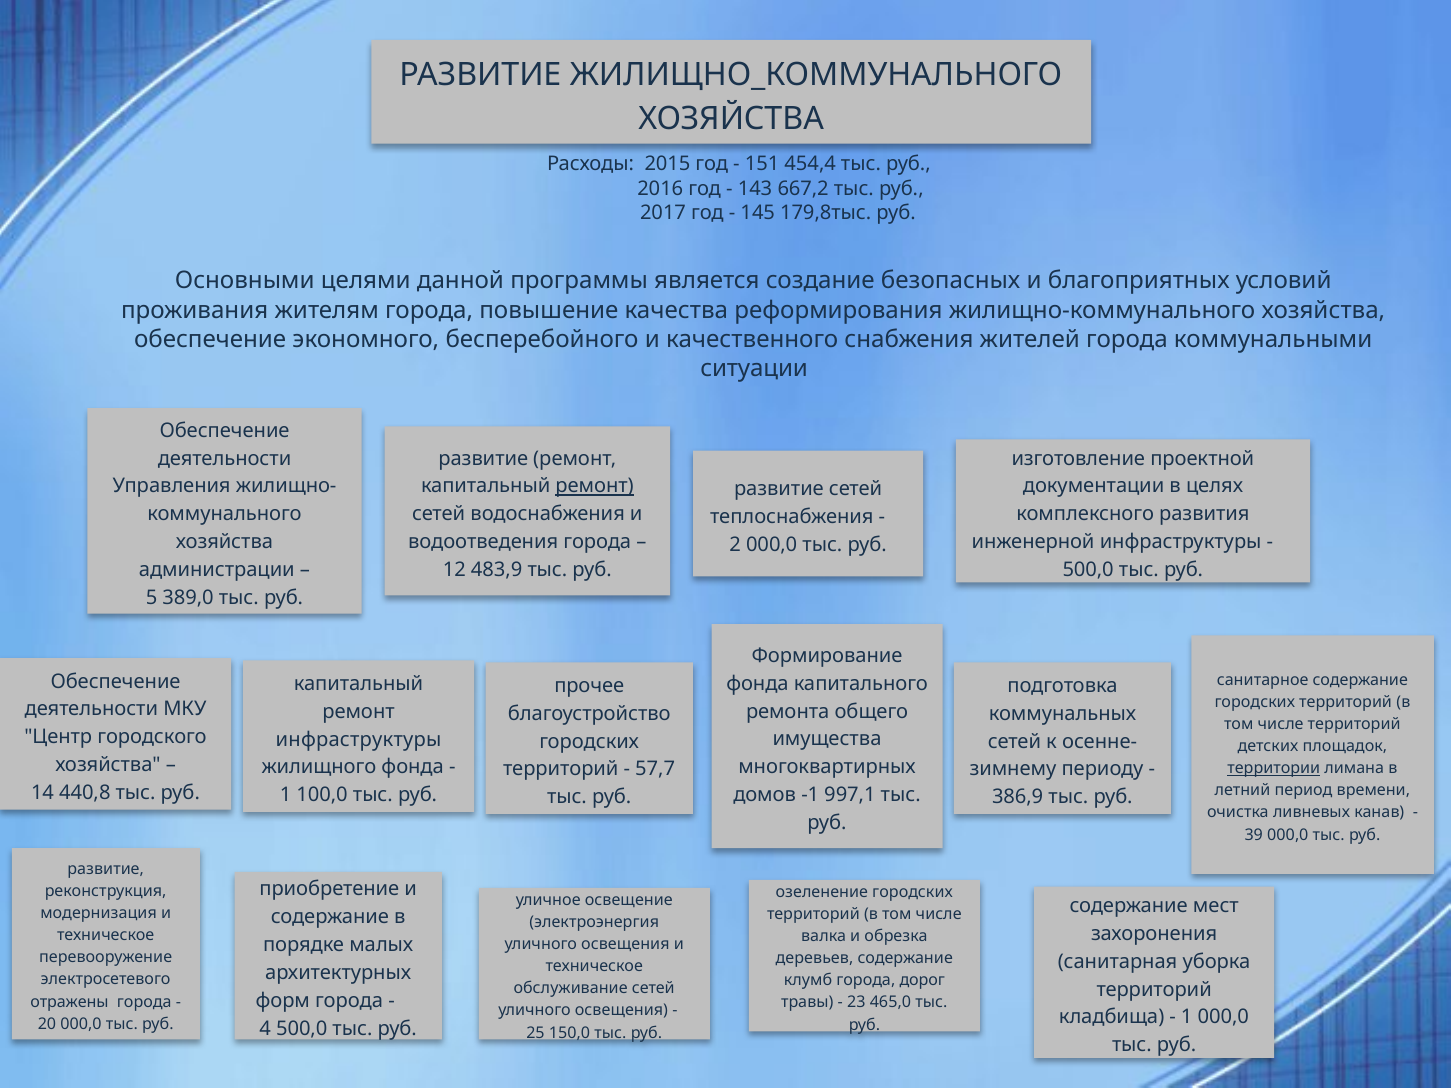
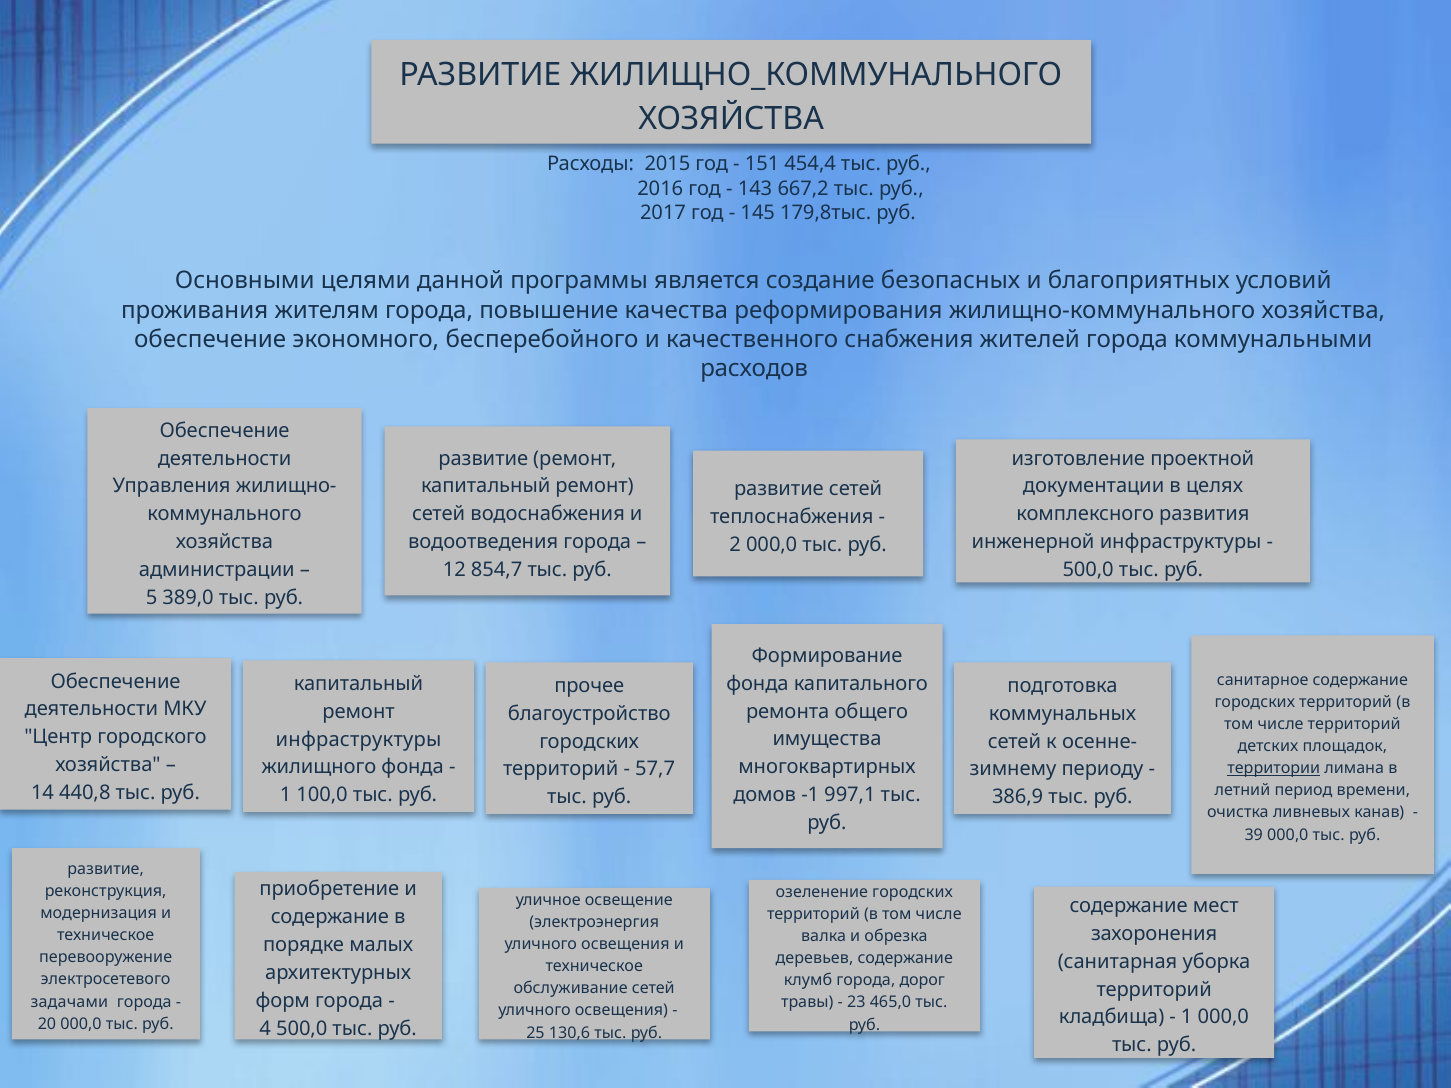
ситуации: ситуации -> расходов
ремонт at (595, 486) underline: present -> none
483,9: 483,9 -> 854,7
отражены: отражены -> задачами
150,0: 150,0 -> 130,6
